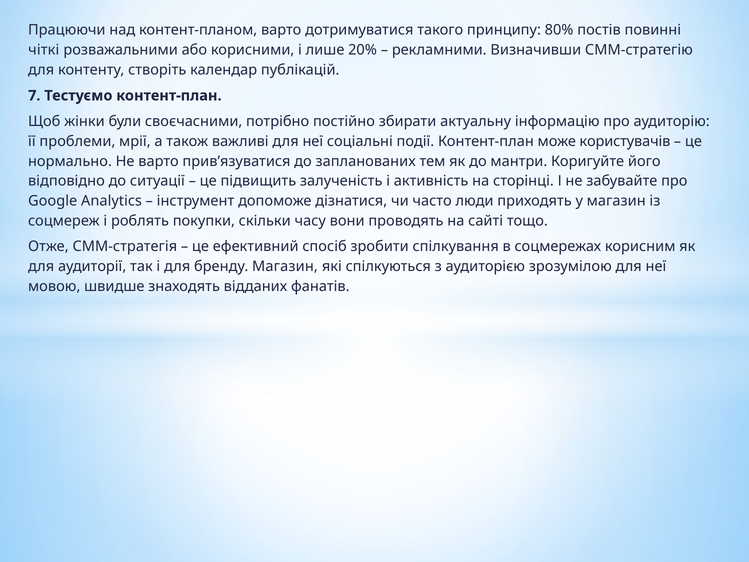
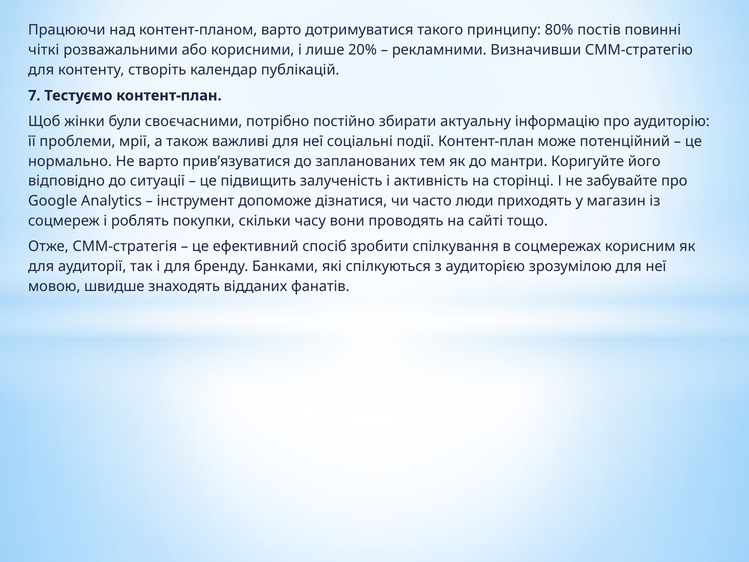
користувачів: користувачів -> потенційний
бренду Магазин: Магазин -> Банками
